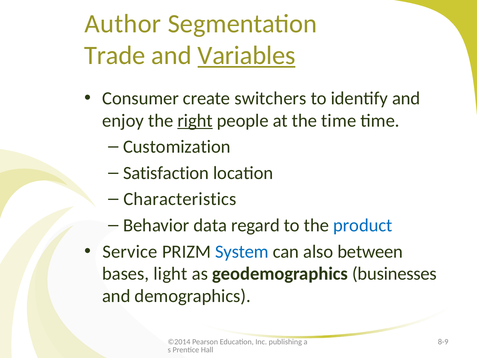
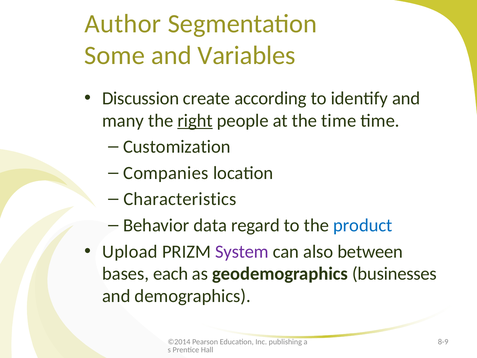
Trade: Trade -> Some
Variables underline: present -> none
Consumer: Consumer -> Discussion
switchers: switchers -> according
enjoy: enjoy -> many
Satisfaction: Satisfaction -> Companies
Service: Service -> Upload
System colour: blue -> purple
light: light -> each
